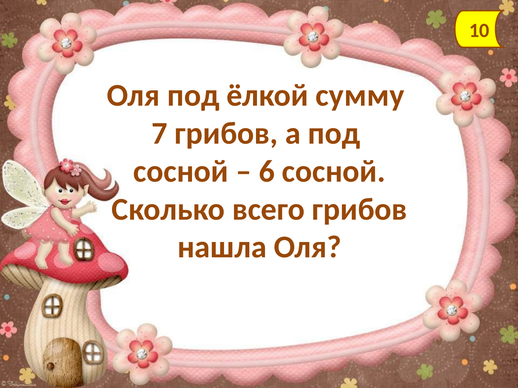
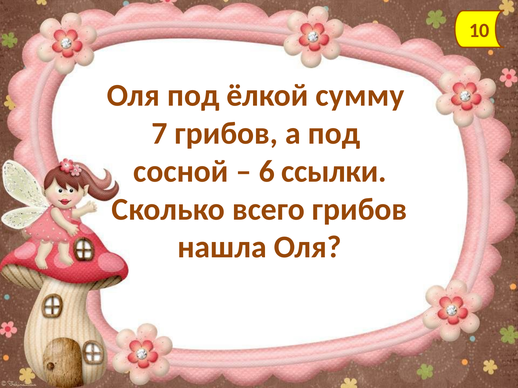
6 сосной: сосной -> ссылки
